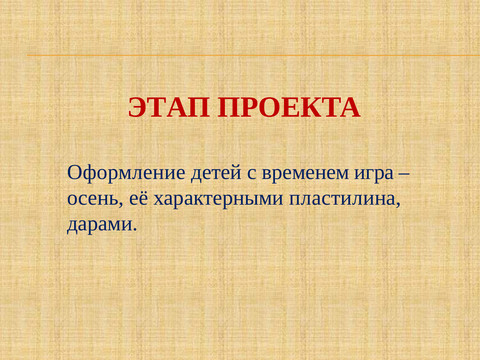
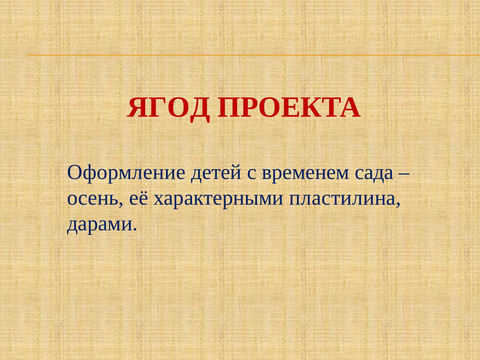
ЭТАП: ЭТАП -> ЯГОД
игра: игра -> сада
